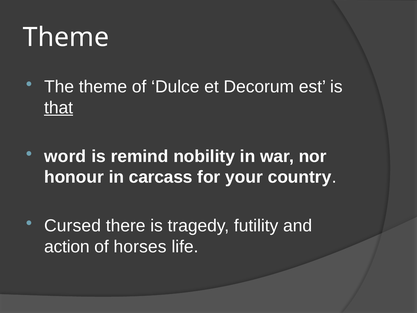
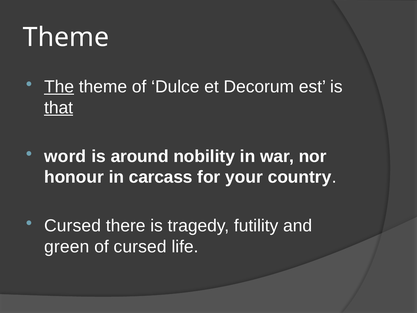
The underline: none -> present
remind: remind -> around
action: action -> green
of horses: horses -> cursed
